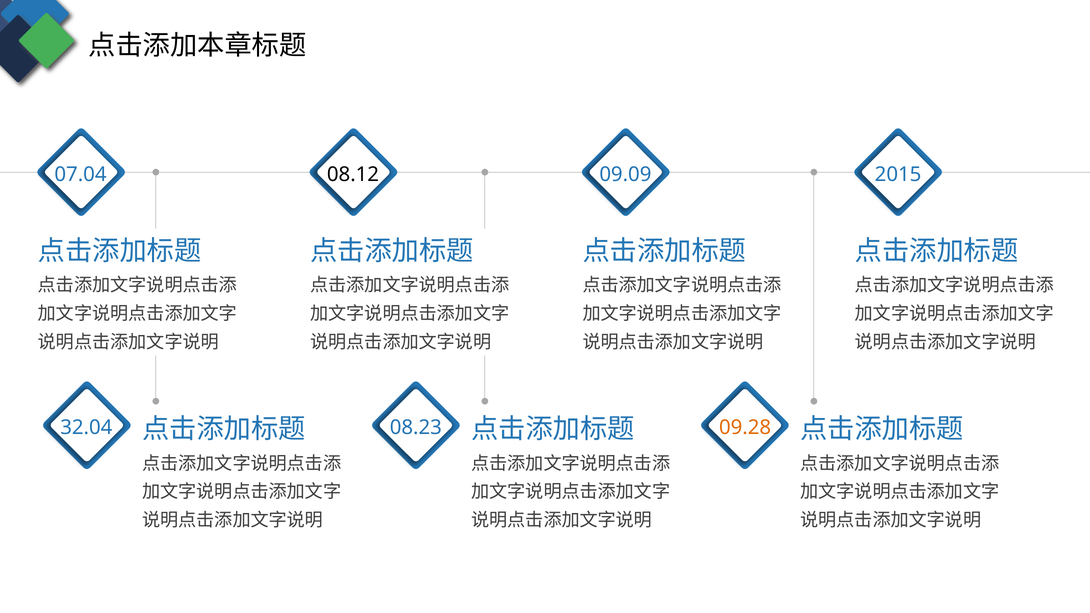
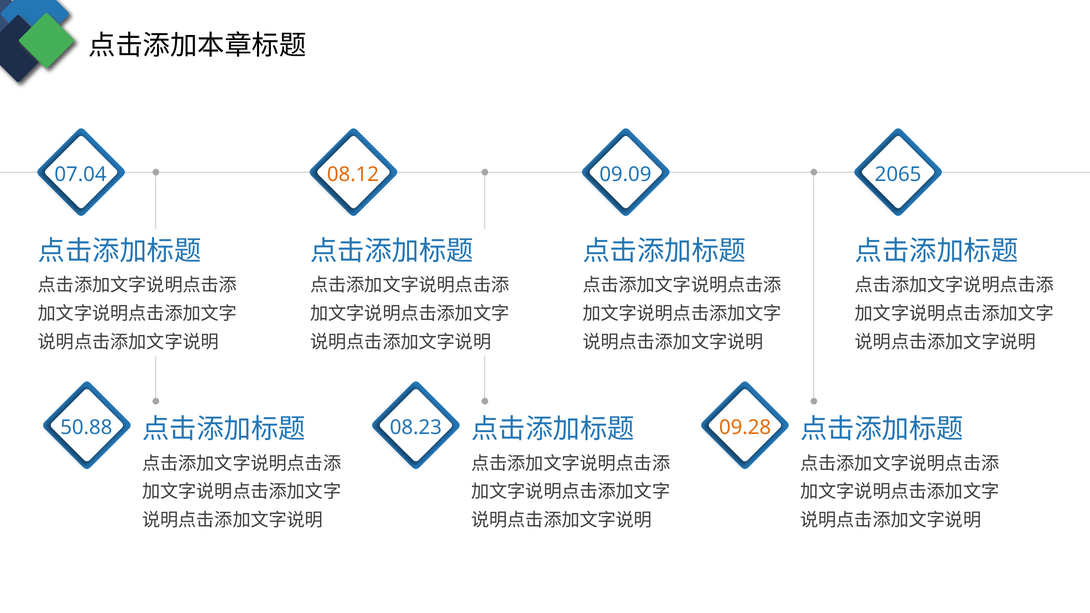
08.12 colour: black -> orange
2015: 2015 -> 2065
32.04: 32.04 -> 50.88
